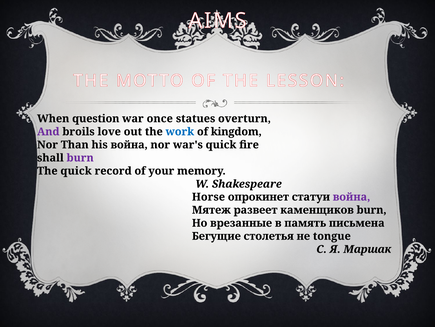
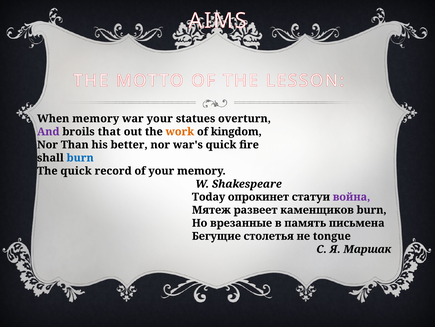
When question: question -> memory
war once: once -> your
love: love -> that
work colour: blue -> orange
his война: война -> better
burn at (80, 158) colour: purple -> blue
Horse: Horse -> Today
